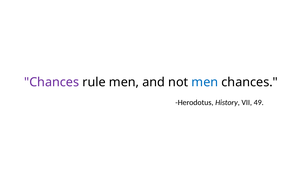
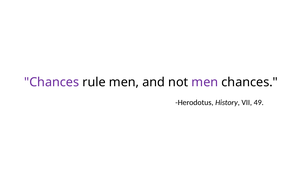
men at (205, 82) colour: blue -> purple
